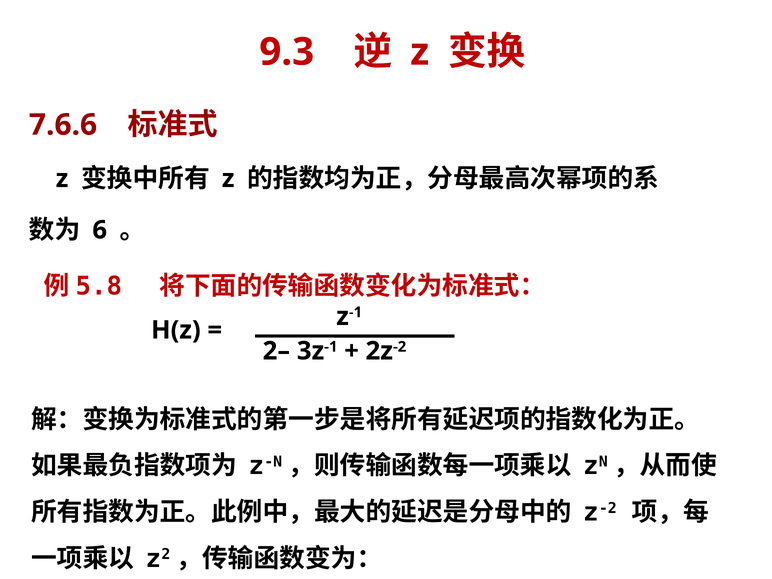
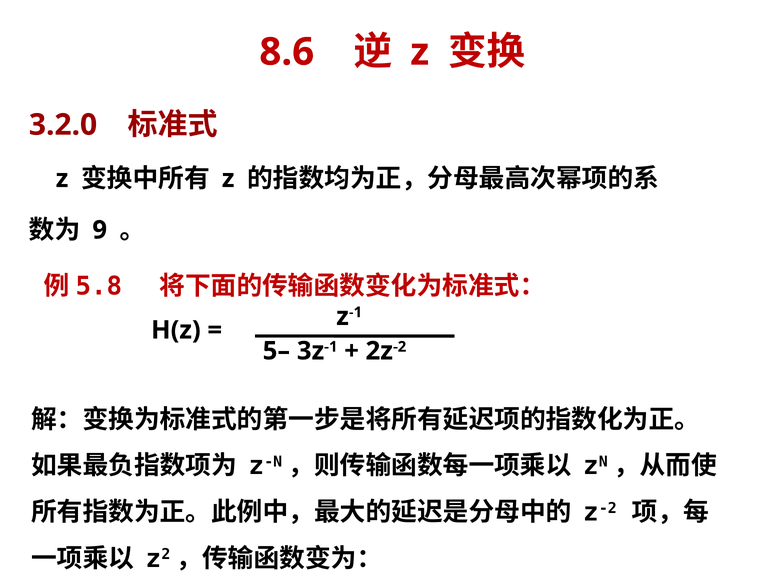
9.3: 9.3 -> 8.6
7.6.6: 7.6.6 -> 3.2.0
6: 6 -> 9
2–: 2– -> 5–
